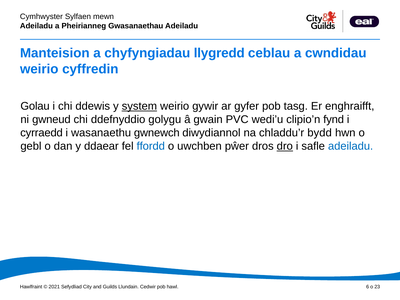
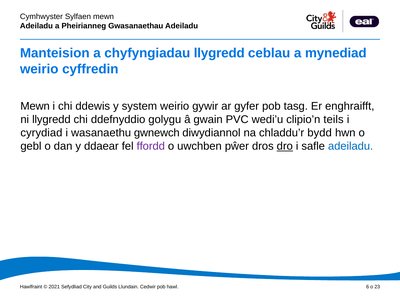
cwndidau: cwndidau -> mynediad
Golau at (35, 106): Golau -> Mewn
system underline: present -> none
ni gwneud: gwneud -> llygredd
fynd: fynd -> teils
cyrraedd: cyrraedd -> cyrydiad
ffordd colour: blue -> purple
